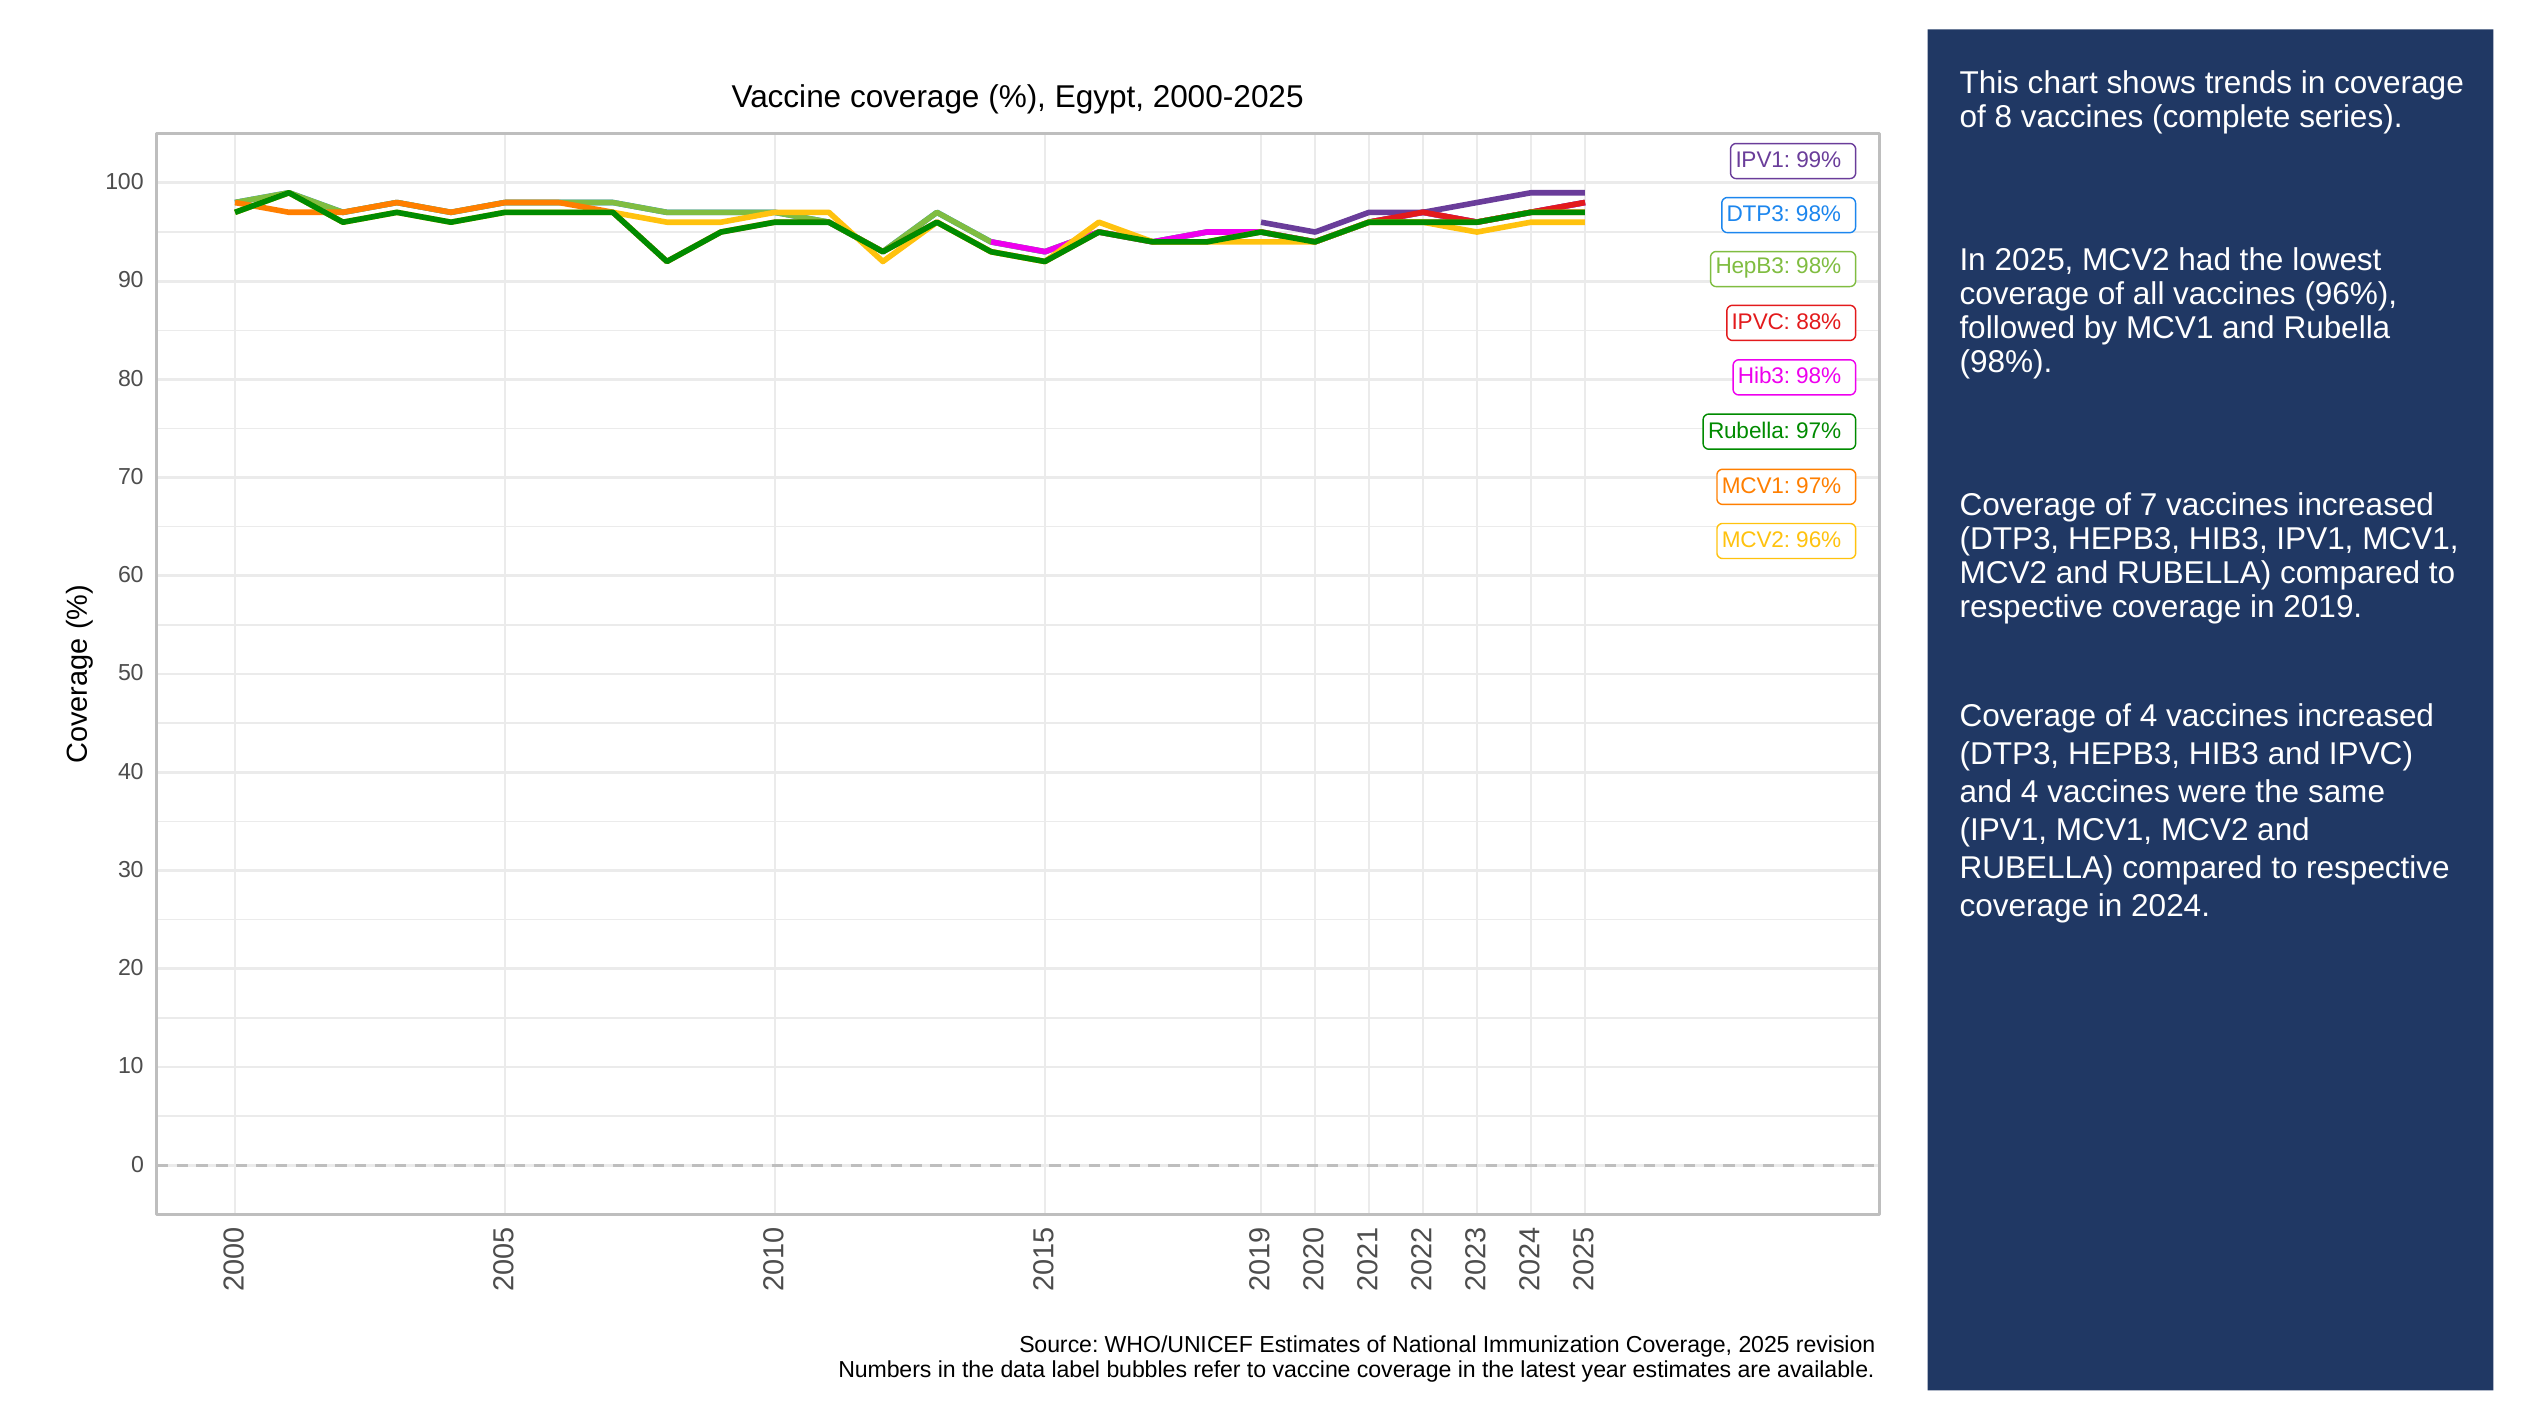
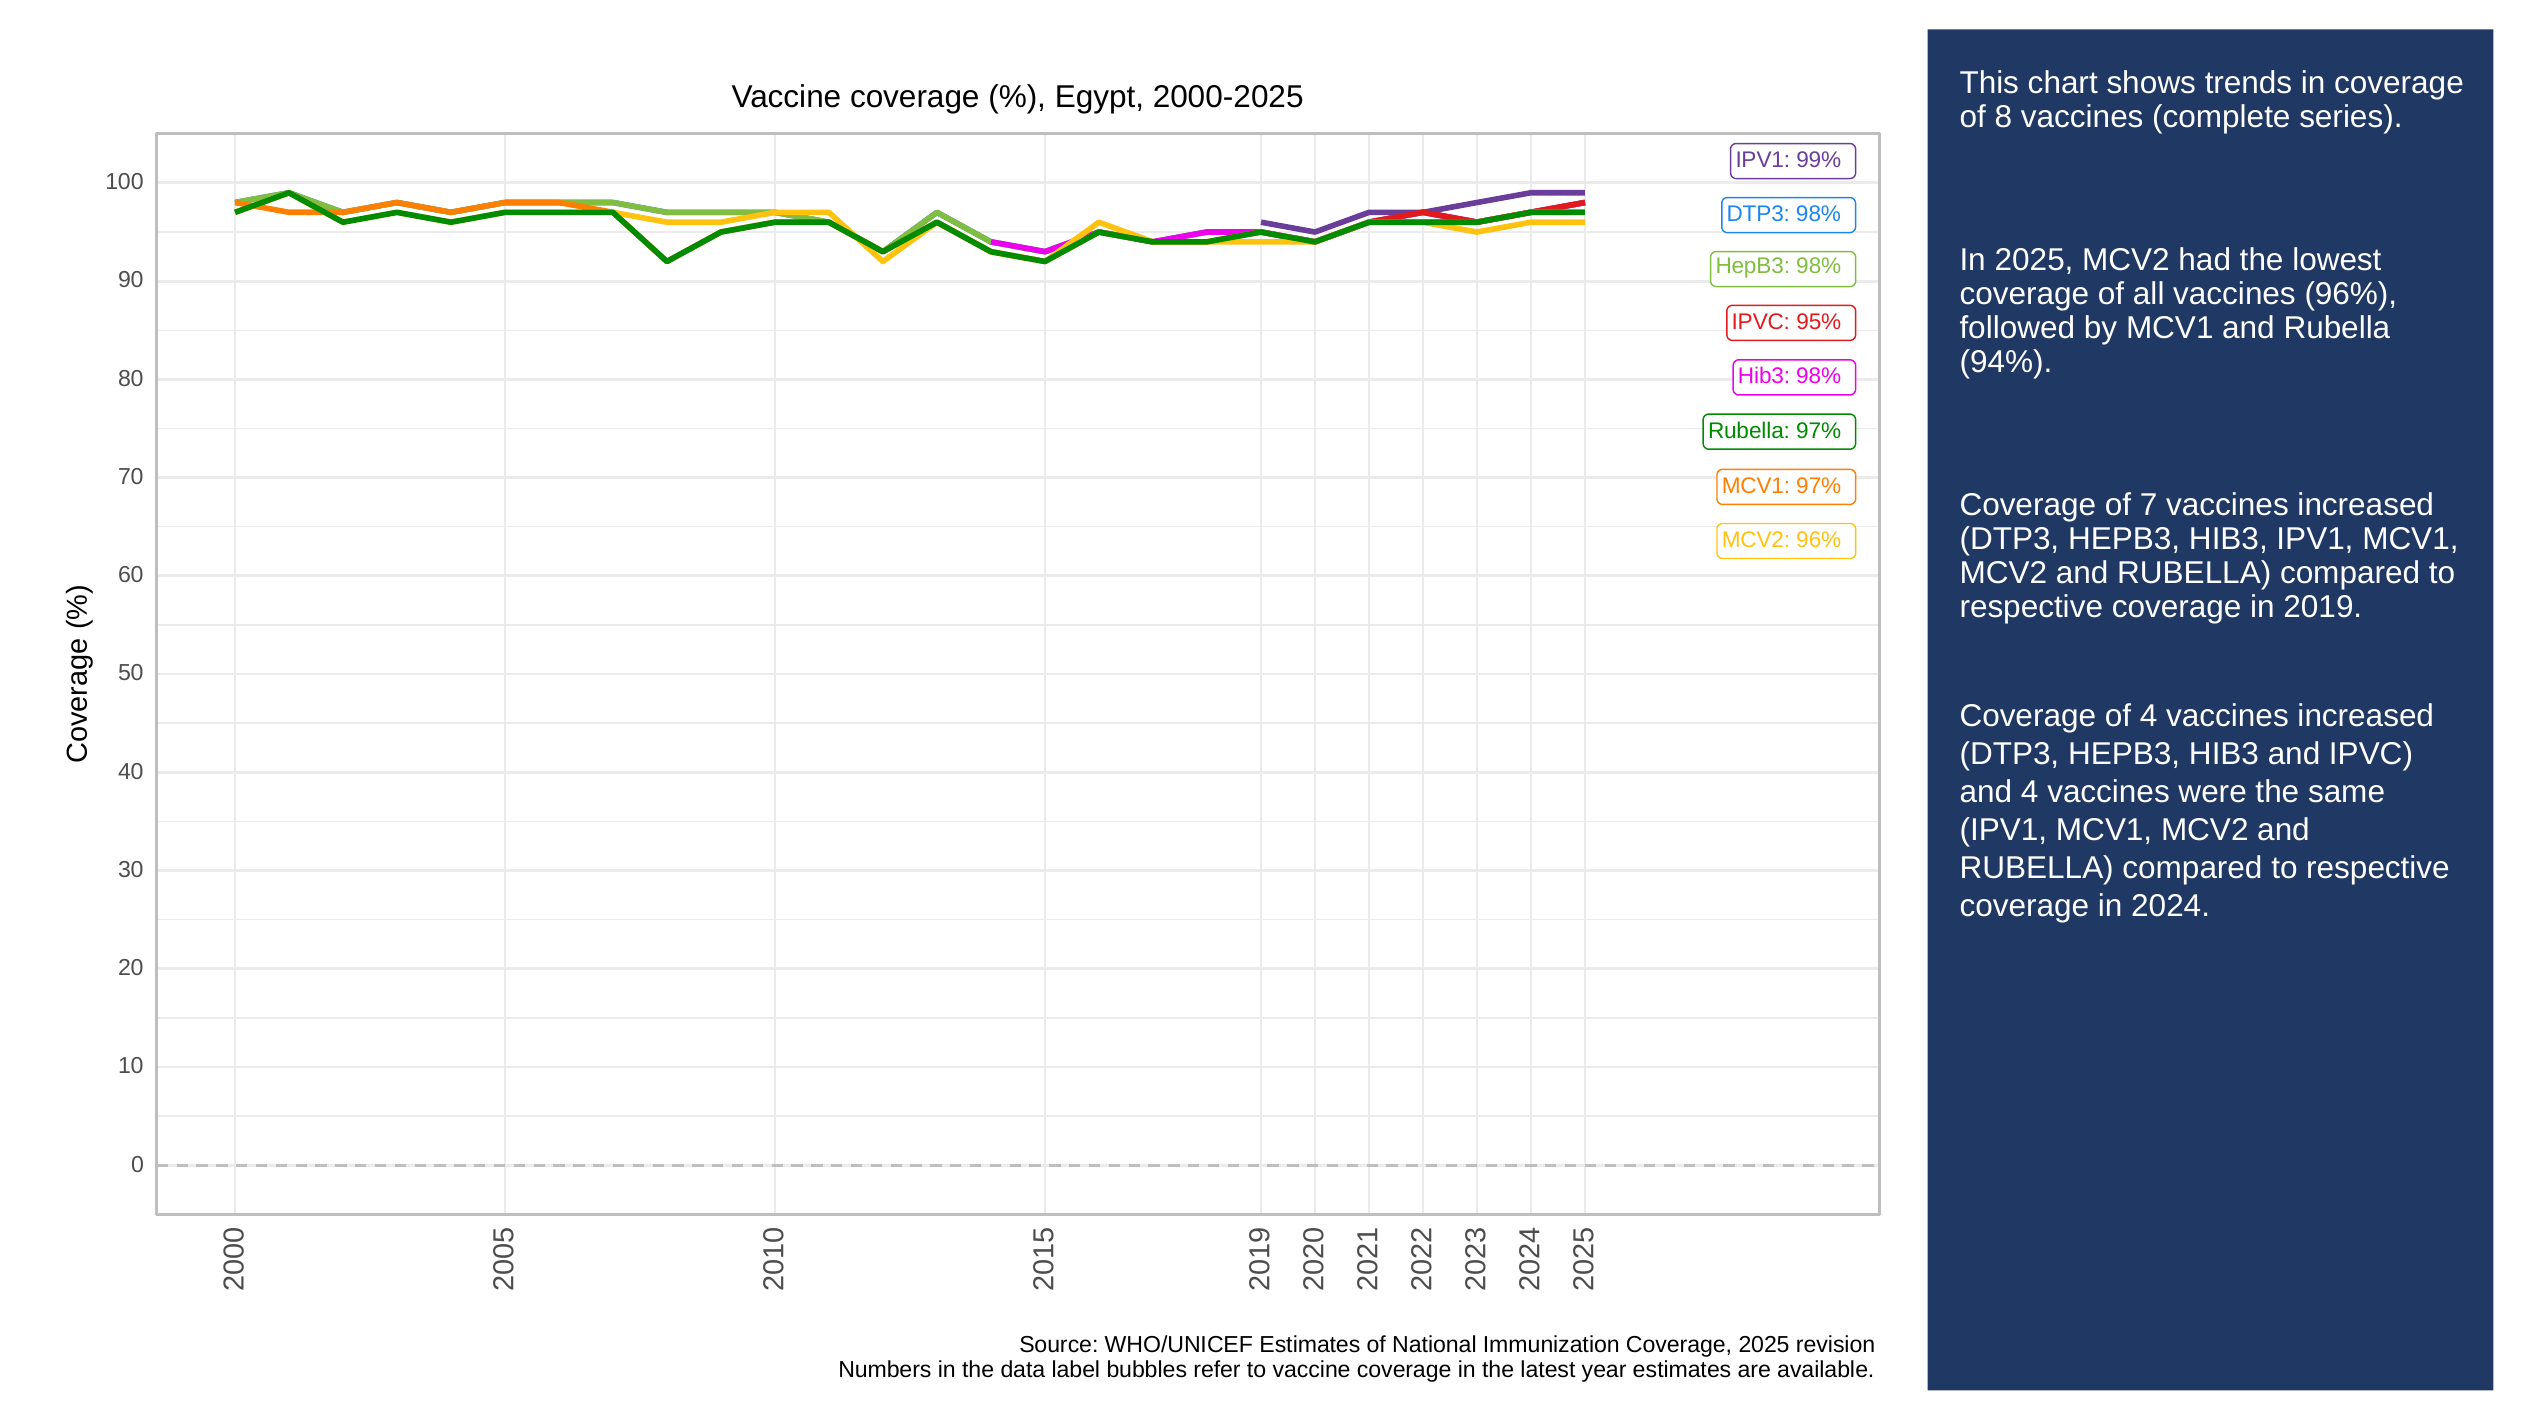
88%: 88% -> 95%
98% at (2006, 362): 98% -> 94%
